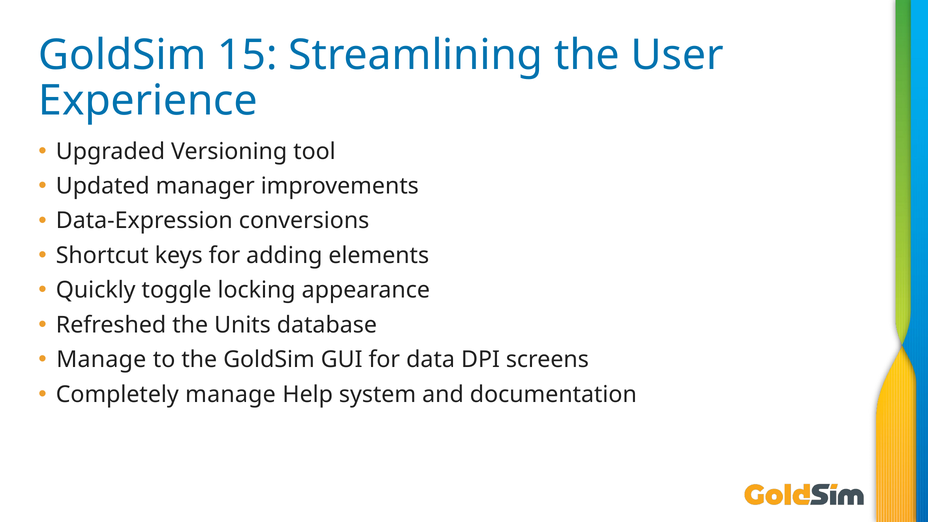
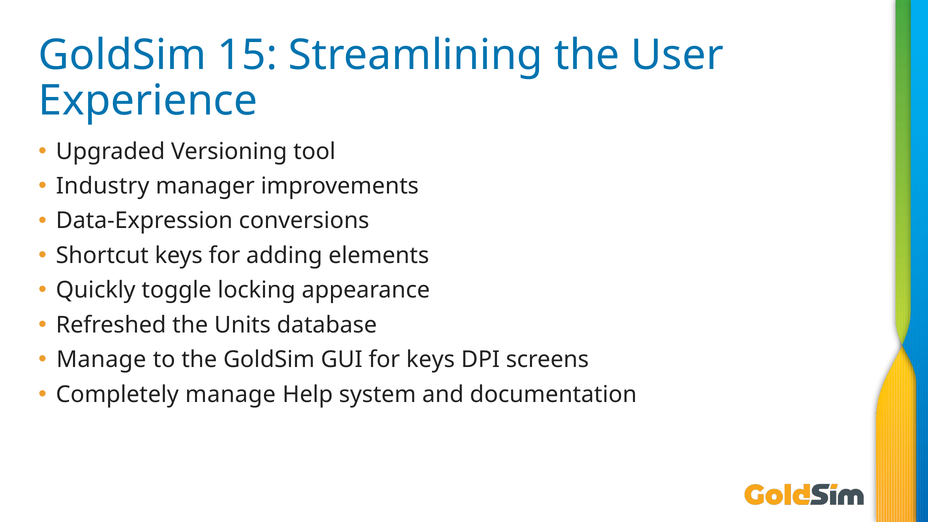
Updated: Updated -> Industry
for data: data -> keys
